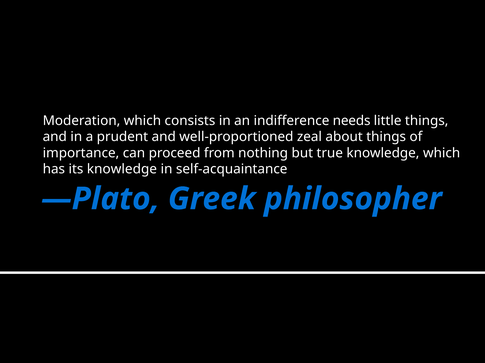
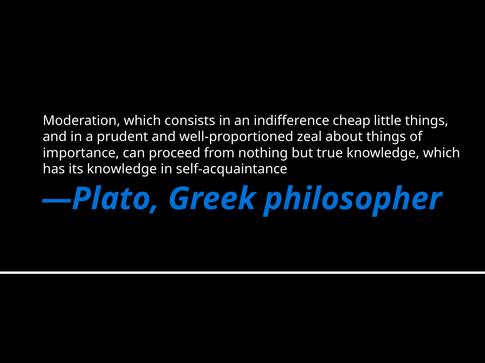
needs: needs -> cheap
